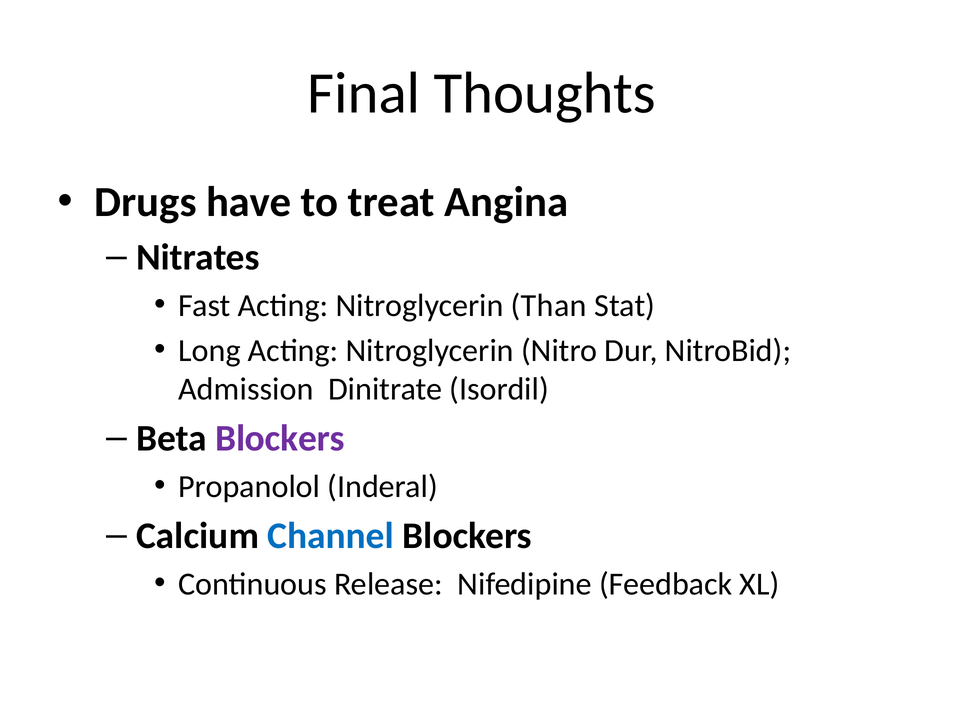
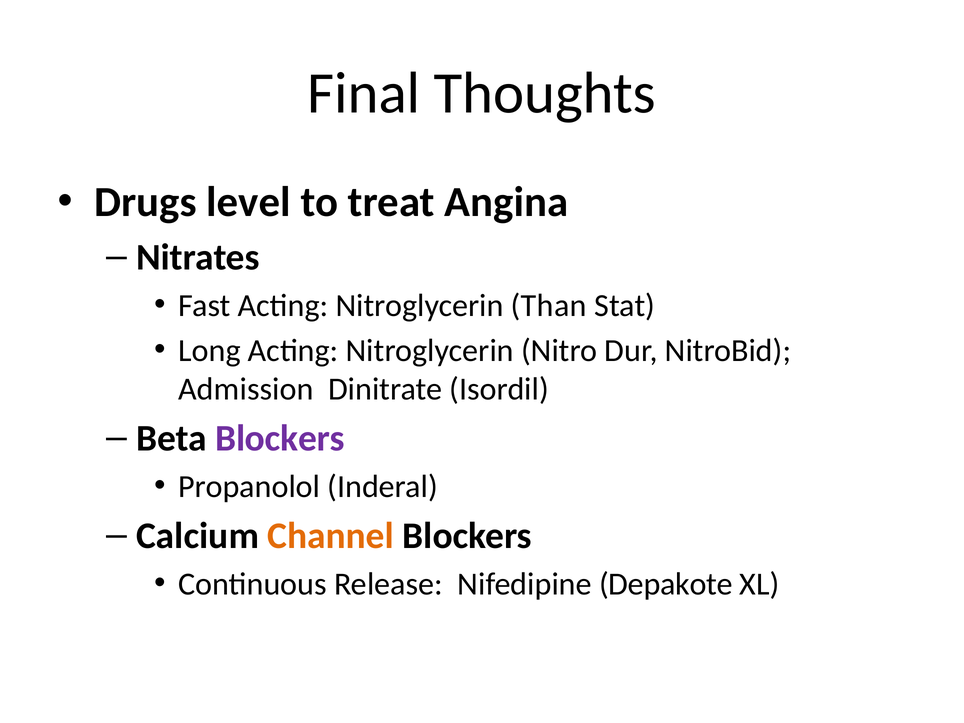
have: have -> level
Channel colour: blue -> orange
Feedback: Feedback -> Depakote
